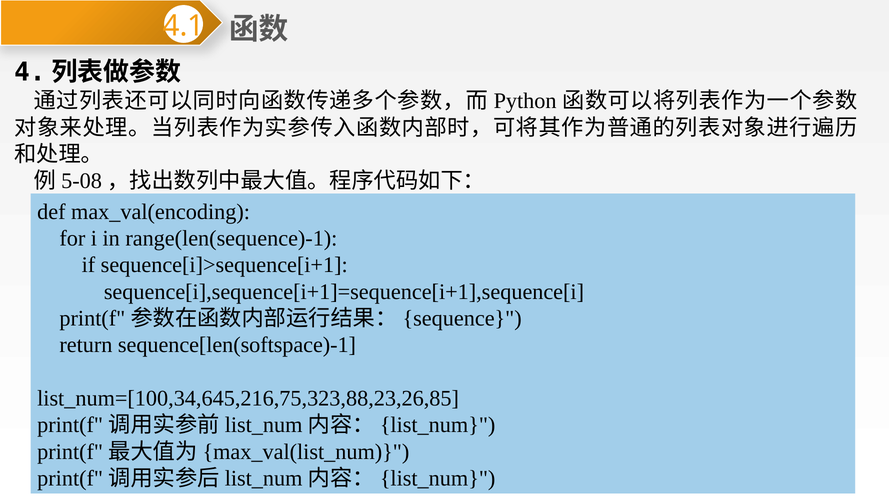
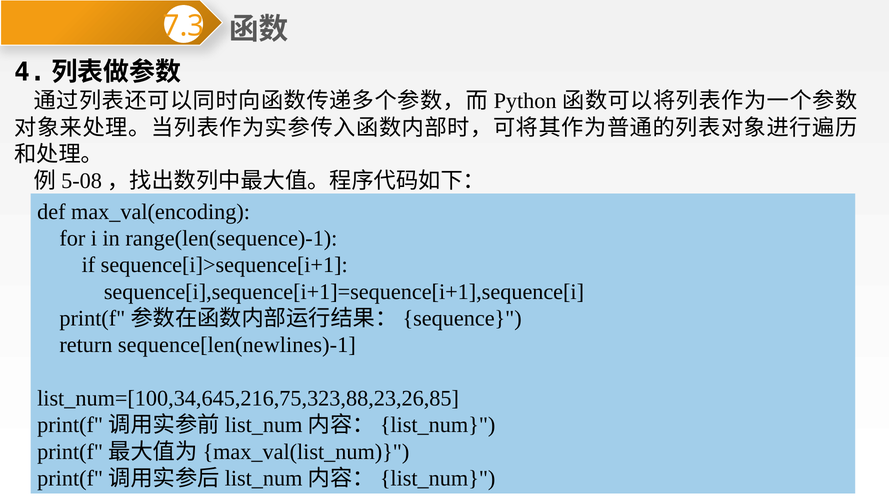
4.1: 4.1 -> 7.3
sequence[len(softspace)-1: sequence[len(softspace)-1 -> sequence[len(newlines)-1
